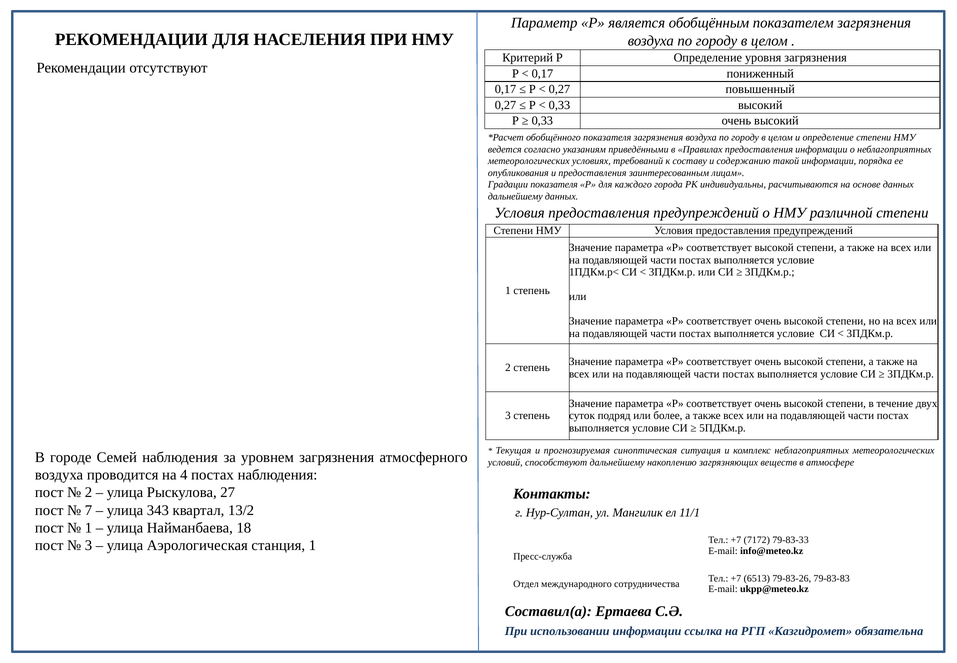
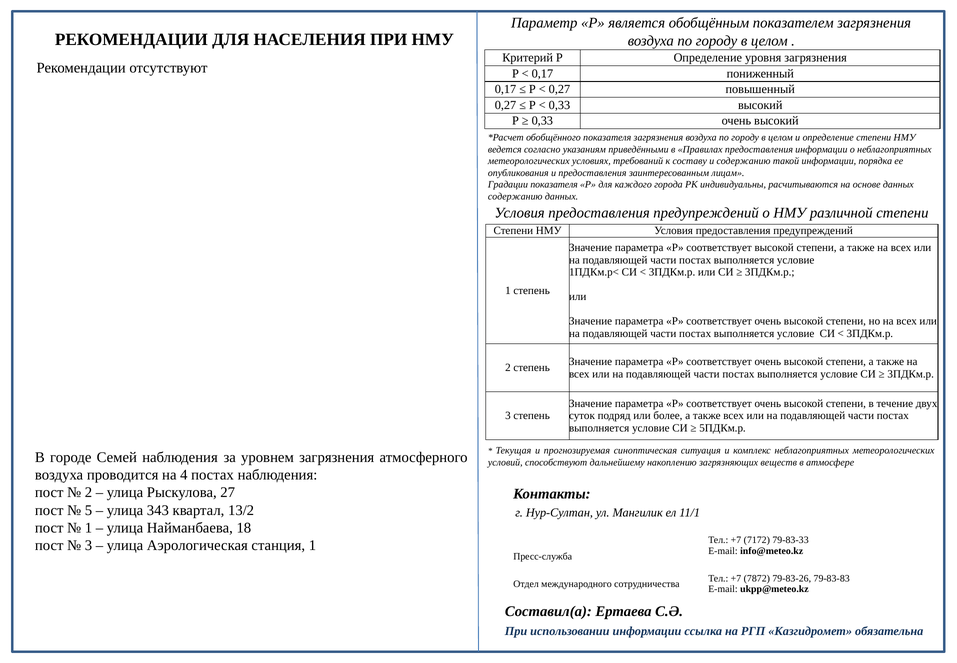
дальнейшему at (515, 196): дальнейшему -> содержанию
7: 7 -> 5
6513: 6513 -> 7872
